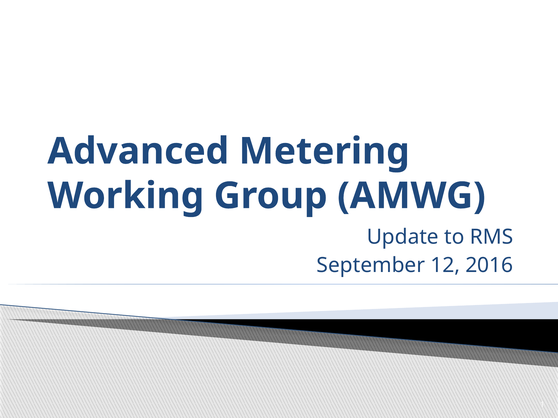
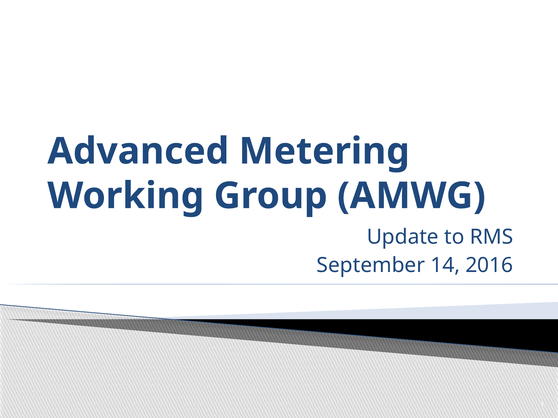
12: 12 -> 14
